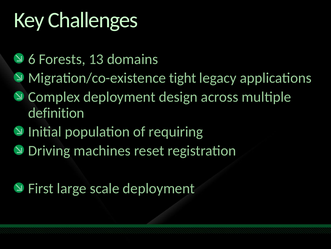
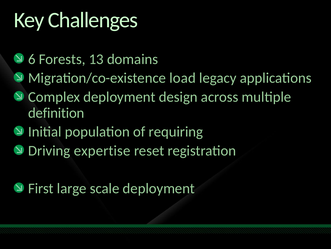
tight: tight -> load
machines: machines -> expertise
